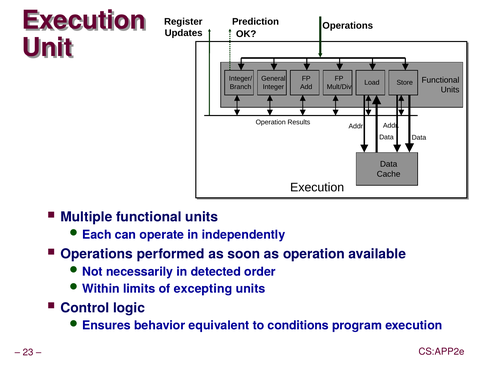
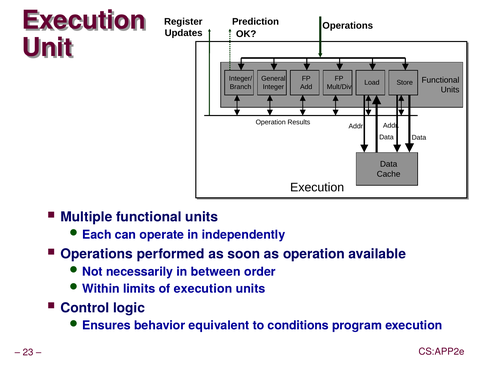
detected: detected -> between
of excepting: excepting -> execution
